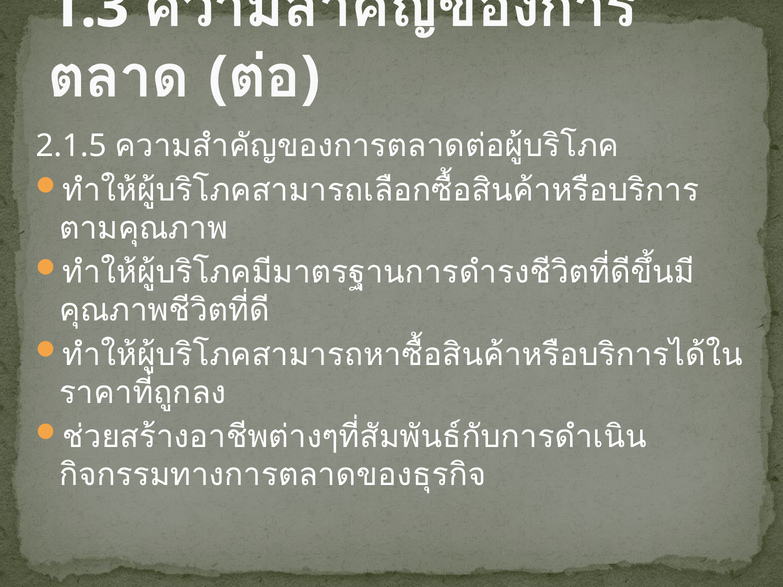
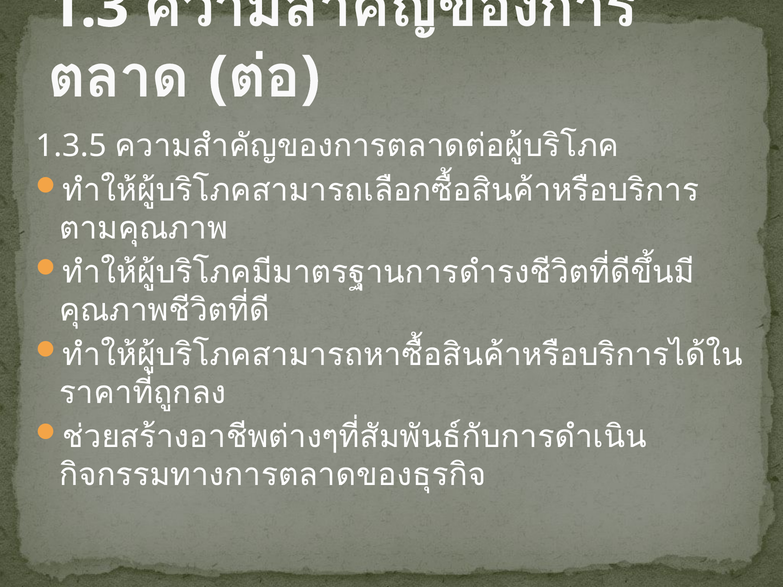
2.1.5: 2.1.5 -> 1.3.5
